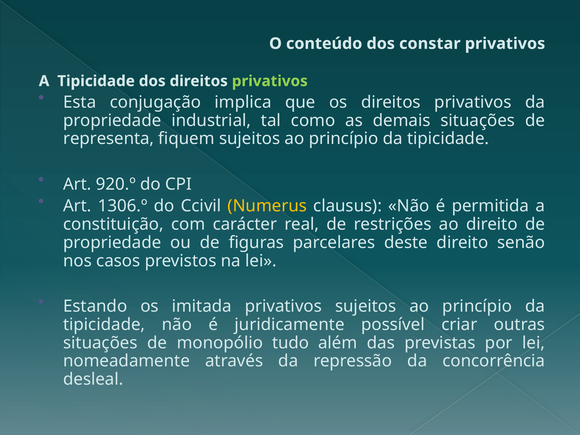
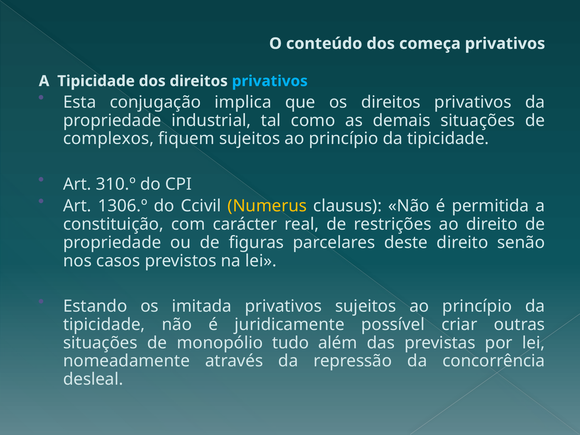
constar: constar -> começa
privativos at (270, 81) colour: light green -> light blue
representa: representa -> complexos
920.º: 920.º -> 310.º
